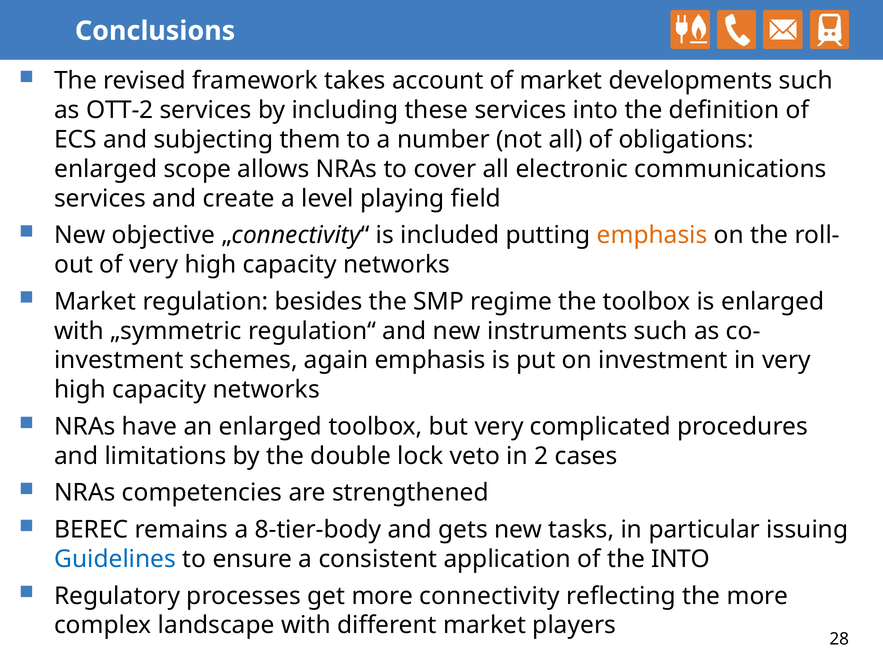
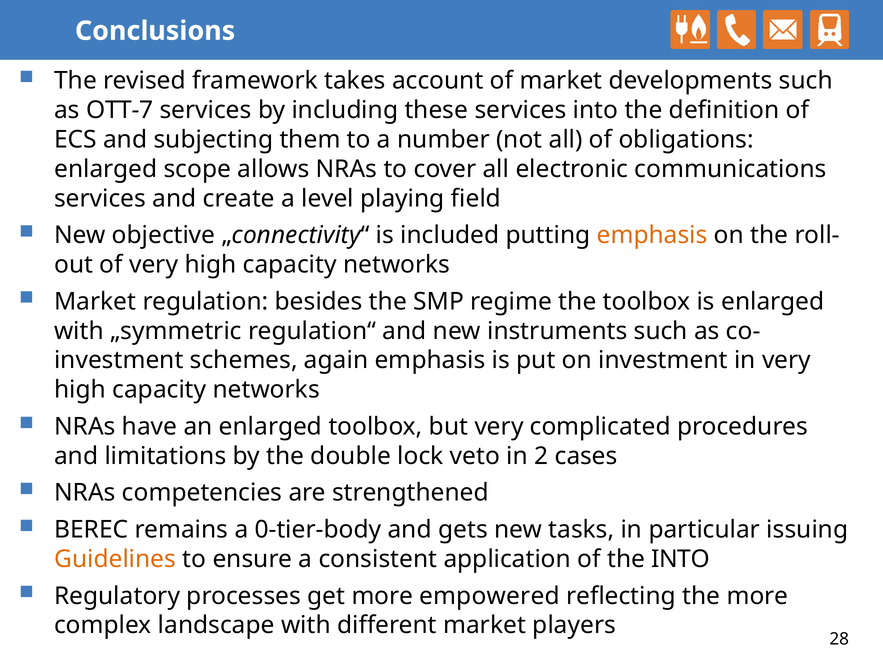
OTT-2: OTT-2 -> OTT-7
8-tier-body: 8-tier-body -> 0-tier-body
Guidelines colour: blue -> orange
connectivity: connectivity -> empowered
